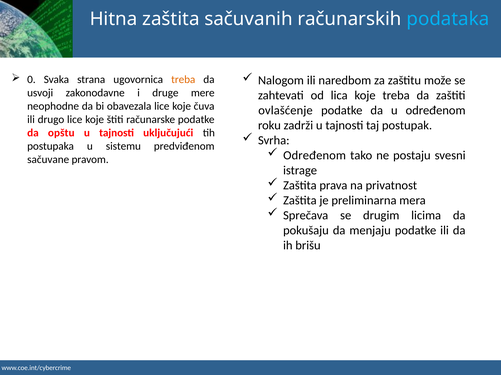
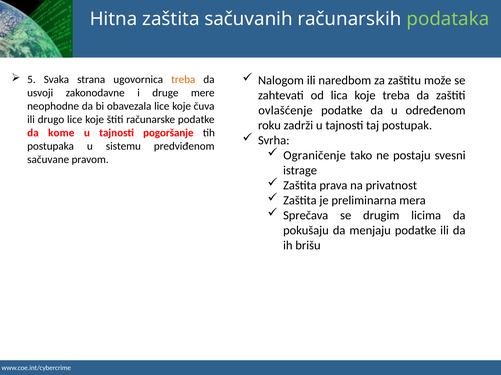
podataka colour: light blue -> light green
0: 0 -> 5
opštu: opštu -> kome
uključujući: uključujući -> pogoršanje
Određenom at (315, 156): Određenom -> Ograničenje
